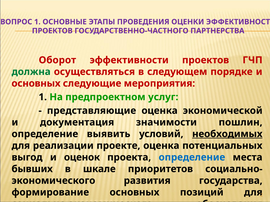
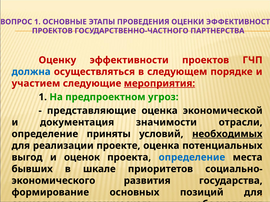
Оборот: Оборот -> Оценку
должна colour: green -> blue
основных at (36, 84): основных -> участием
мероприятия underline: none -> present
услуг: услуг -> угроз
пошлин: пошлин -> отрасли
выявить: выявить -> приняты
